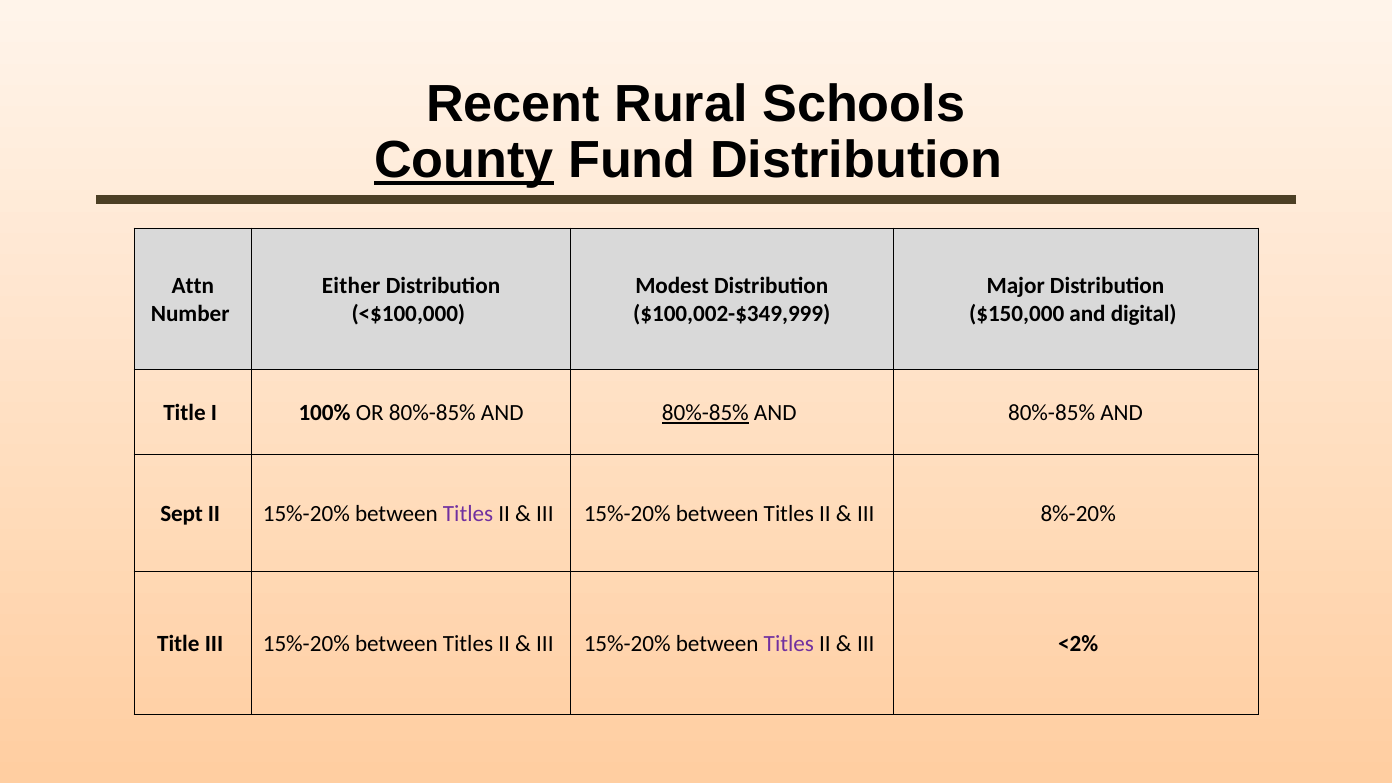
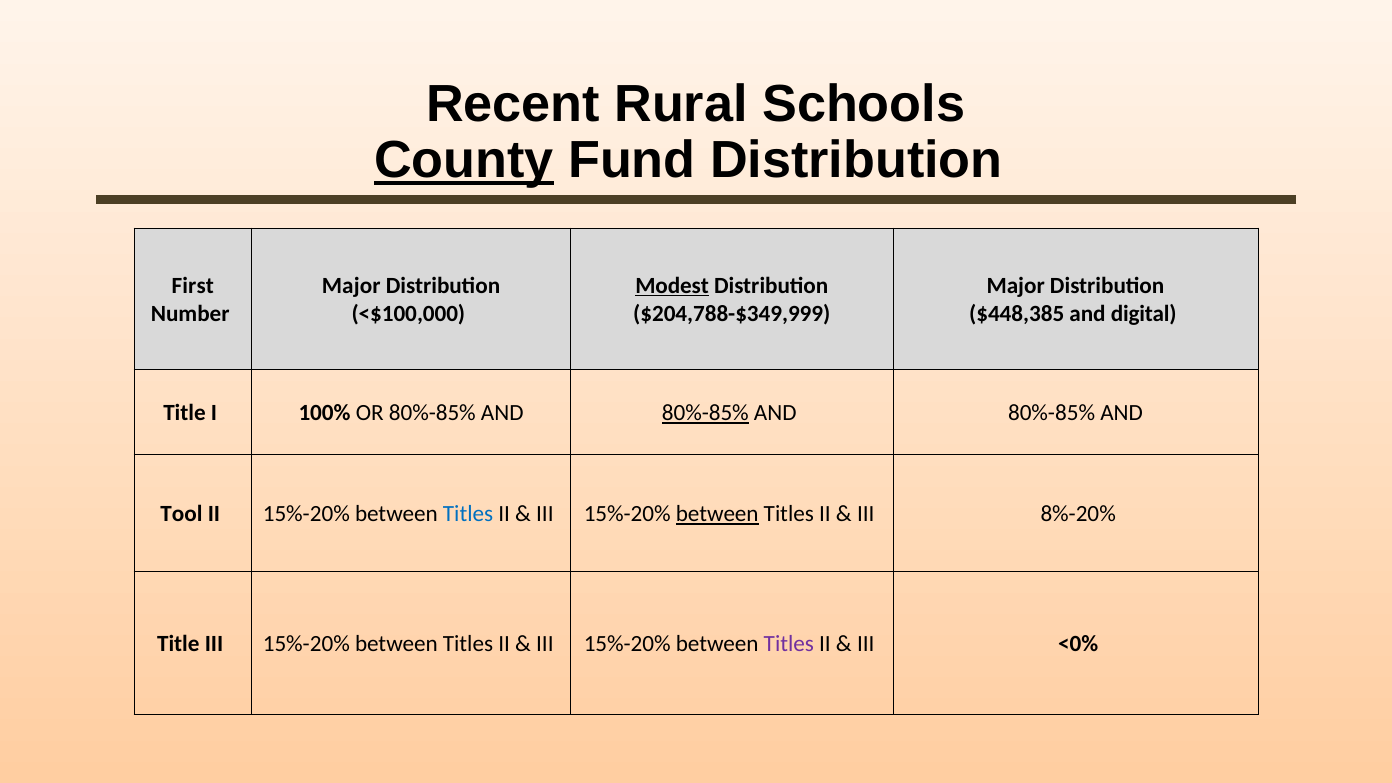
Attn: Attn -> First
Either at (351, 285): Either -> Major
Modest underline: none -> present
$100,002-$349,999: $100,002-$349,999 -> $204,788-$349,999
$150,000: $150,000 -> $448,385
Sept: Sept -> Tool
Titles at (468, 514) colour: purple -> blue
between at (717, 514) underline: none -> present
<2%: <2% -> <0%
